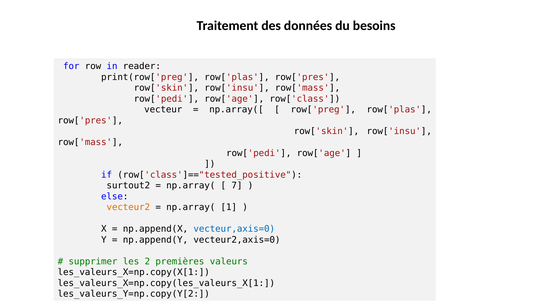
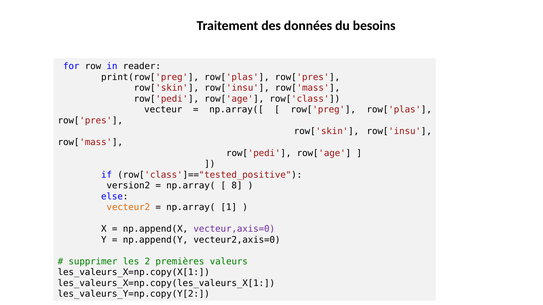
surtout2: surtout2 -> version2
7: 7 -> 8
vecteur,axis=0 colour: blue -> purple
